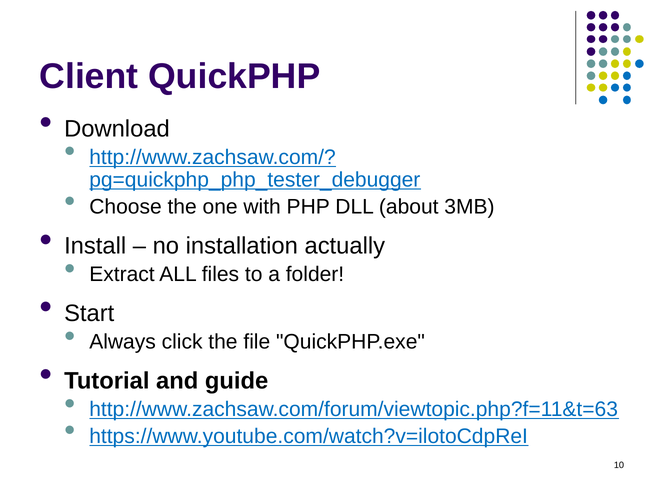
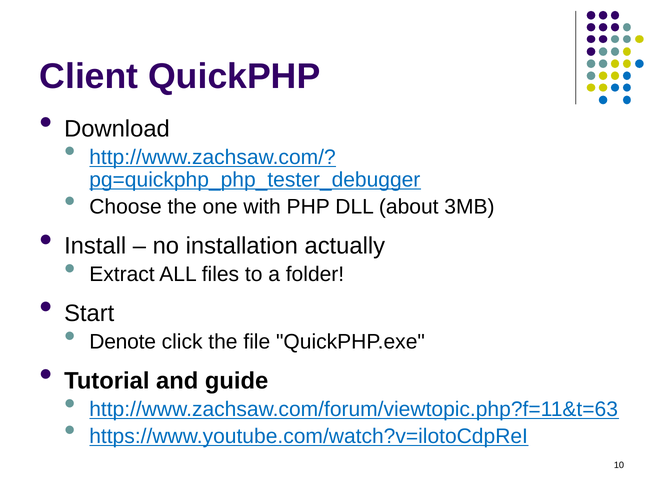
Always: Always -> Denote
